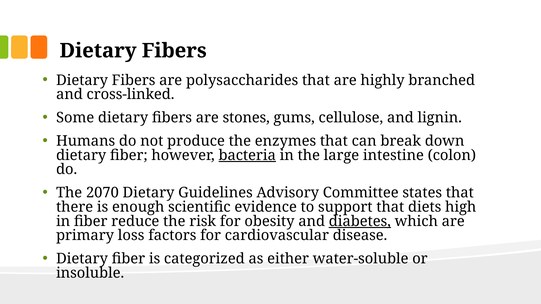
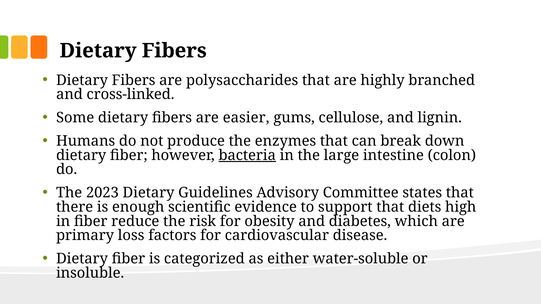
stones: stones -> easier
2070: 2070 -> 2023
diabetes underline: present -> none
